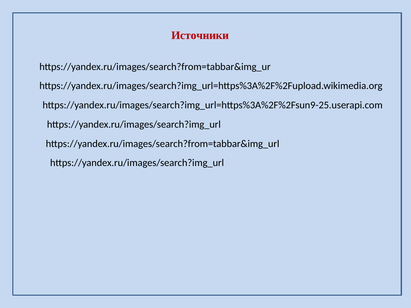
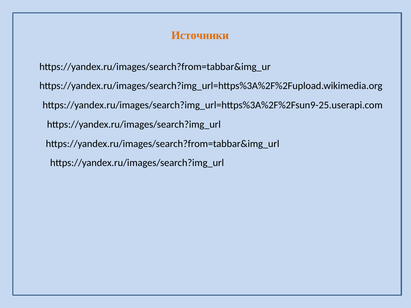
Источники colour: red -> orange
